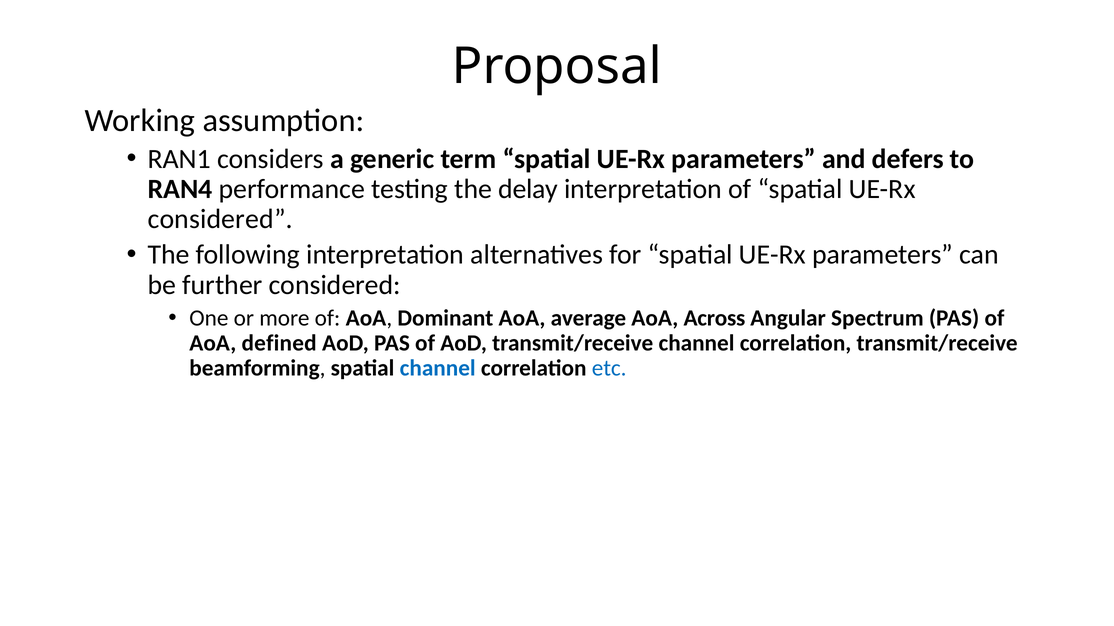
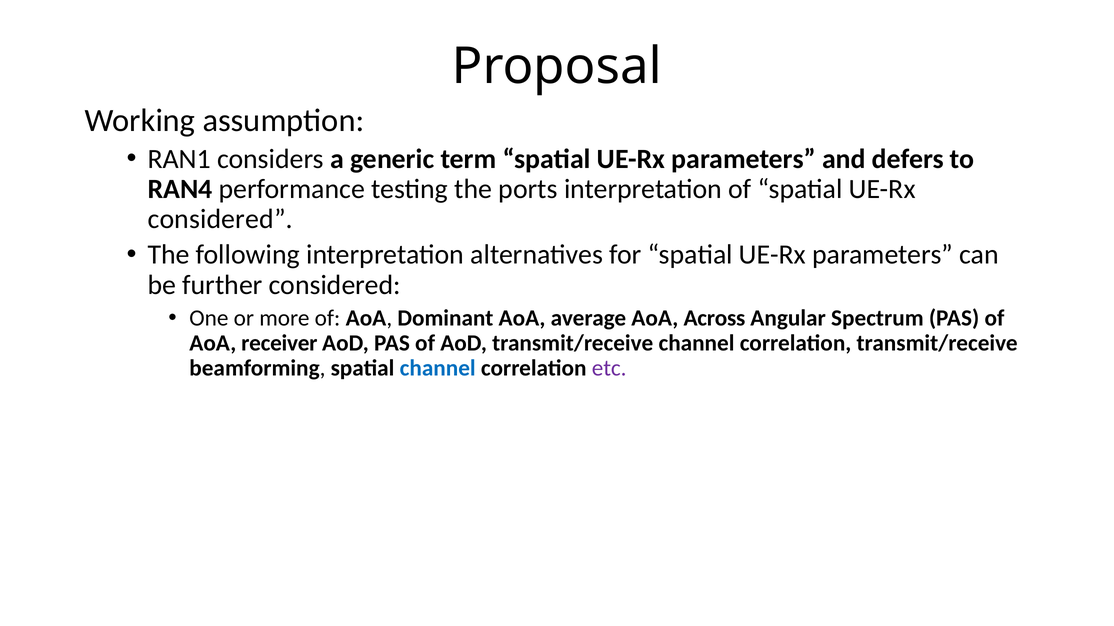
delay: delay -> ports
defined: defined -> receiver
etc colour: blue -> purple
